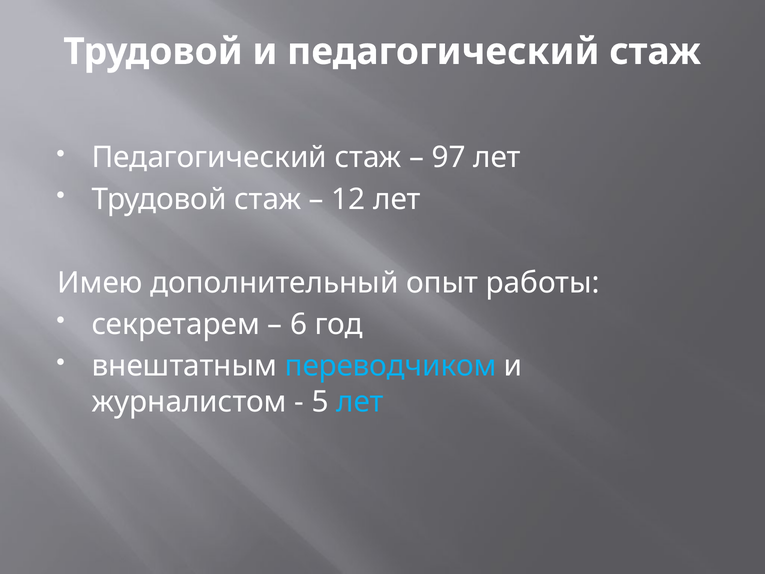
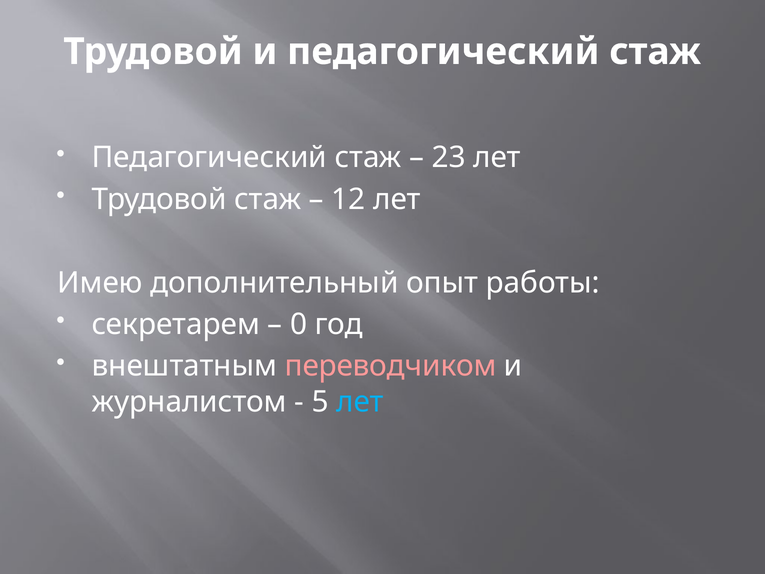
97: 97 -> 23
6: 6 -> 0
переводчиком colour: light blue -> pink
